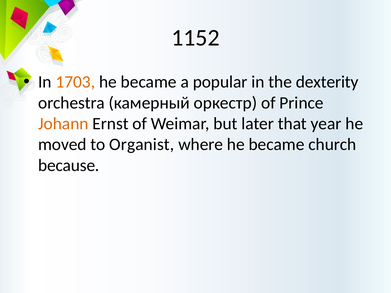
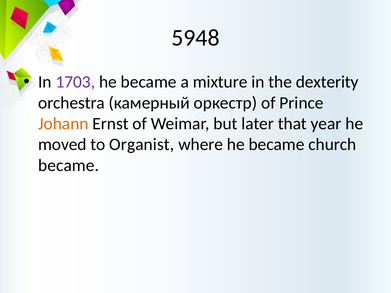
1152: 1152 -> 5948
1703 colour: orange -> purple
popular: popular -> mixture
because at (69, 165): because -> became
